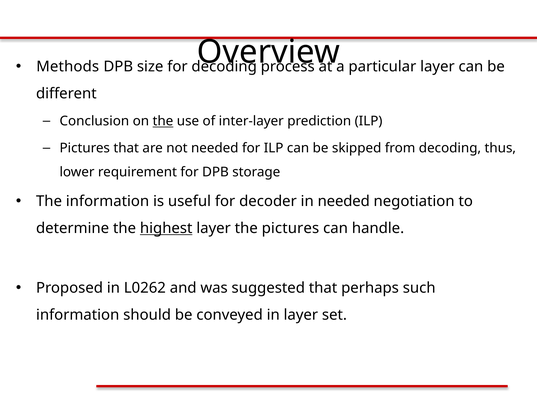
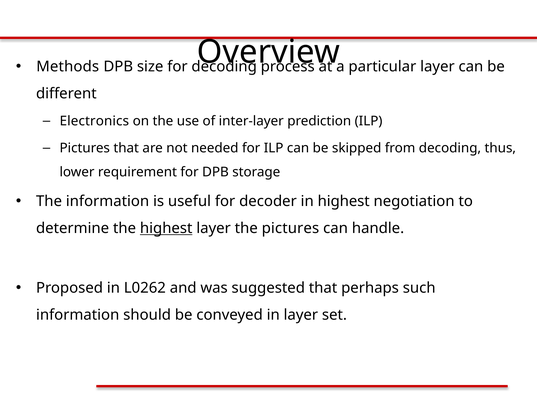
Conclusion: Conclusion -> Electronics
the at (163, 121) underline: present -> none
in needed: needed -> highest
